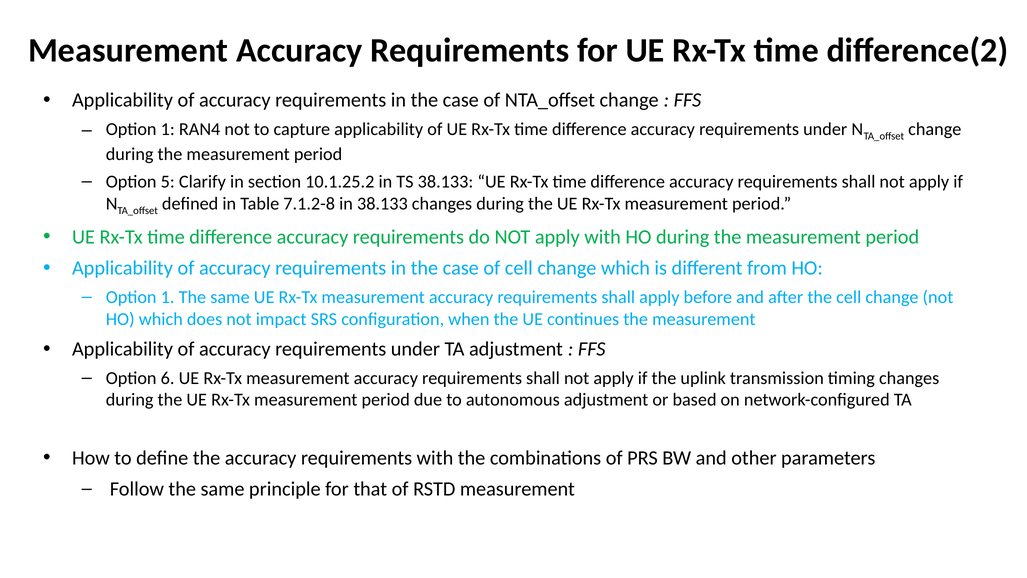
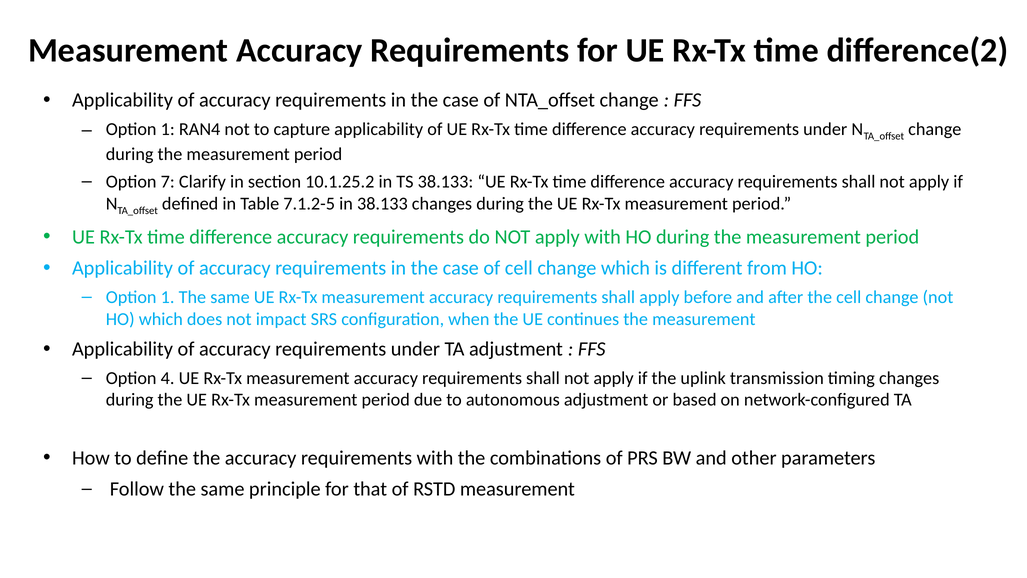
5: 5 -> 7
7.1.2-8: 7.1.2-8 -> 7.1.2-5
6: 6 -> 4
